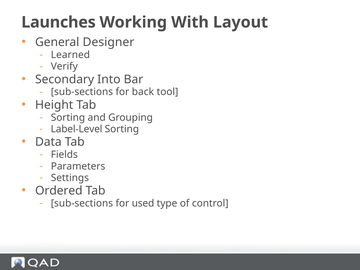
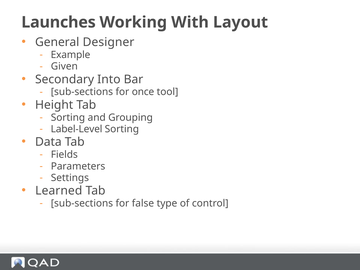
Learned: Learned -> Example
Verify: Verify -> Given
back: back -> once
Ordered: Ordered -> Learned
used: used -> false
